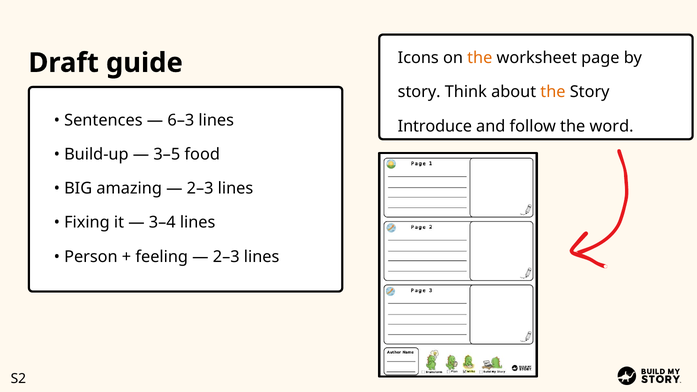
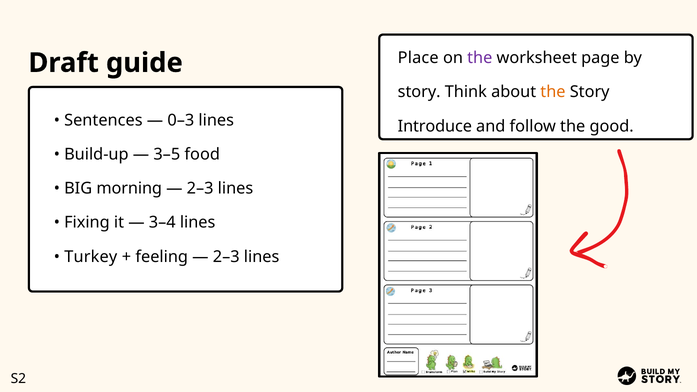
Icons: Icons -> Place
the at (480, 58) colour: orange -> purple
6–3: 6–3 -> 0–3
word: word -> good
amazing: amazing -> morning
Person: Person -> Turkey
